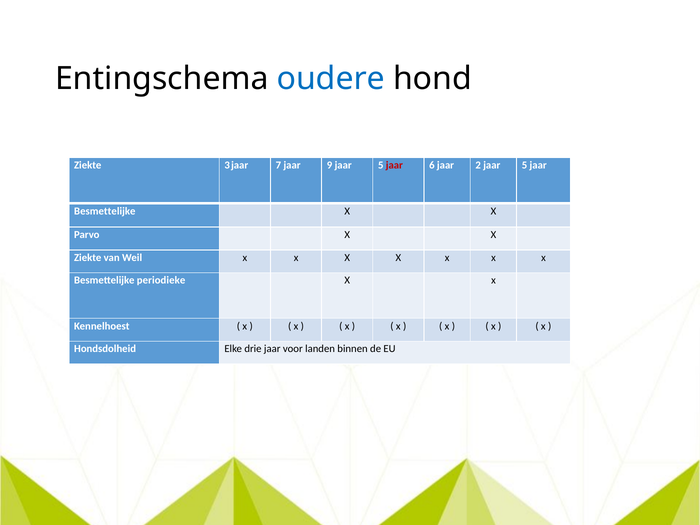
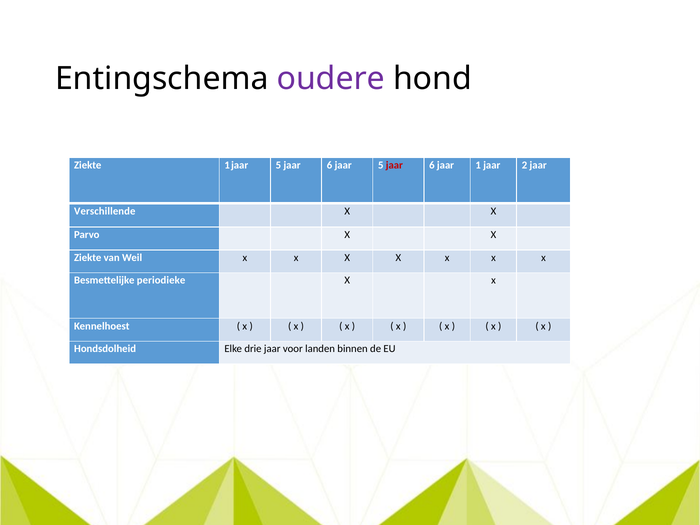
oudere colour: blue -> purple
Ziekte 3: 3 -> 1
7 at (278, 165): 7 -> 5
9 at (330, 165): 9 -> 6
jaar 2: 2 -> 1
5 at (525, 165): 5 -> 2
Besmettelijke at (105, 211): Besmettelijke -> Verschillende
